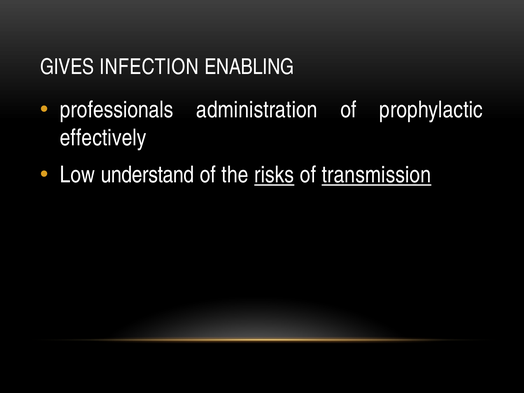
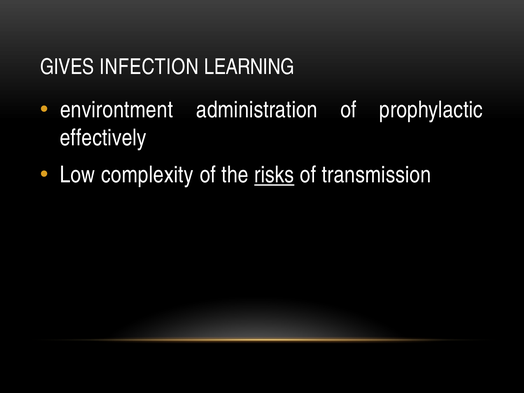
ENABLING: ENABLING -> LEARNING
professionals: professionals -> environtment
understand: understand -> complexity
transmission underline: present -> none
